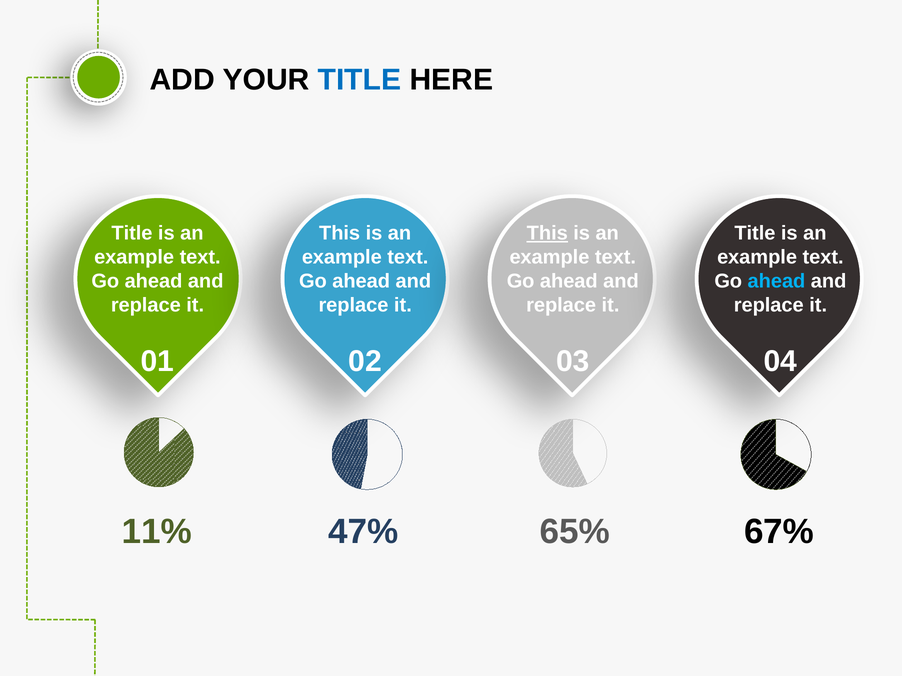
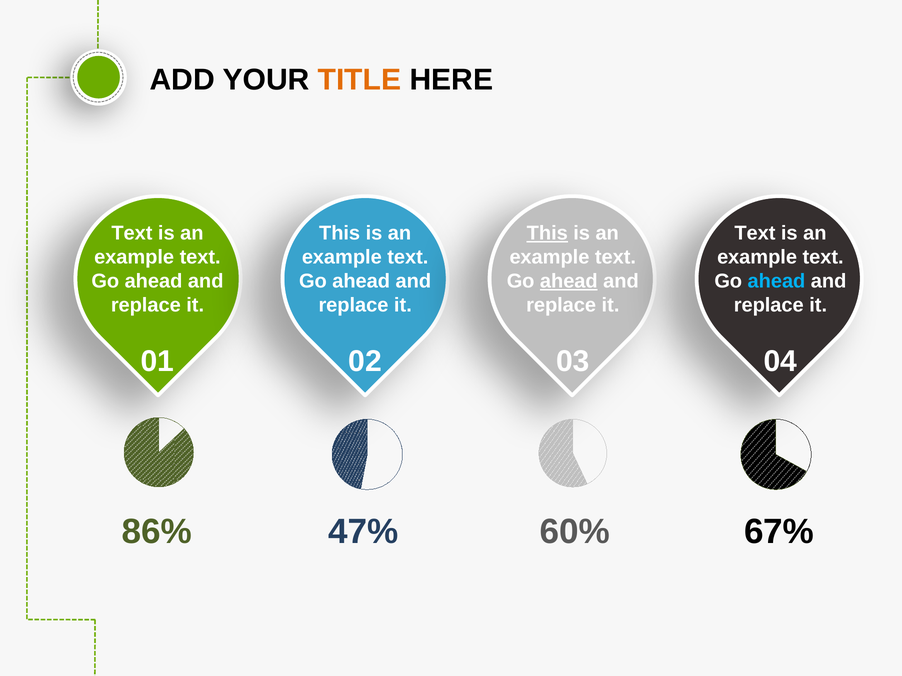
TITLE at (360, 80) colour: blue -> orange
Title at (132, 233): Title -> Text
Title at (755, 233): Title -> Text
ahead at (569, 281) underline: none -> present
11%: 11% -> 86%
65%: 65% -> 60%
